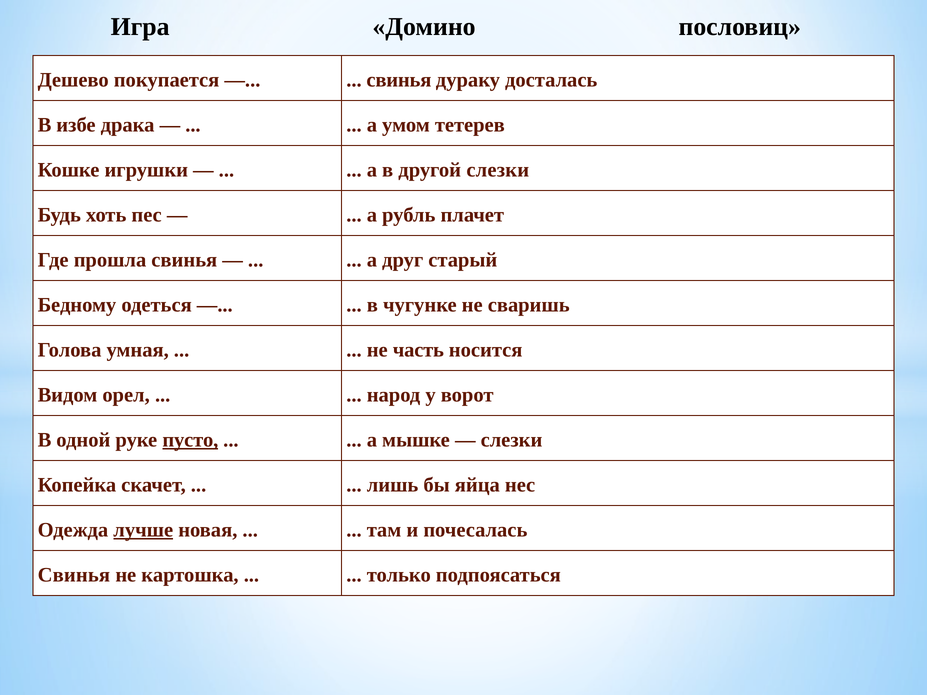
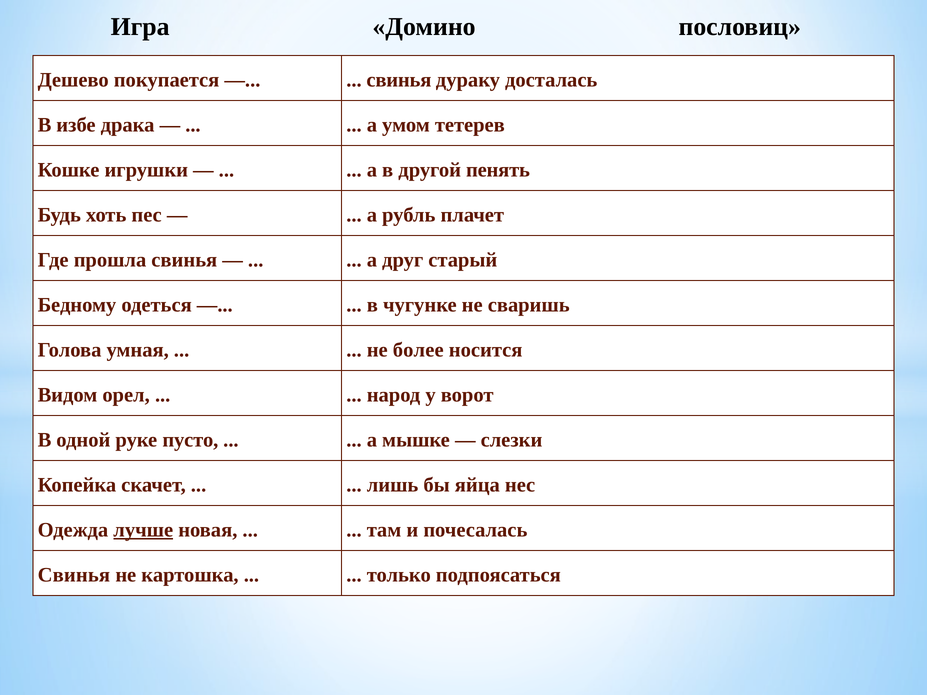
другой слезки: слезки -> пенять
часть: часть -> более
пусто underline: present -> none
